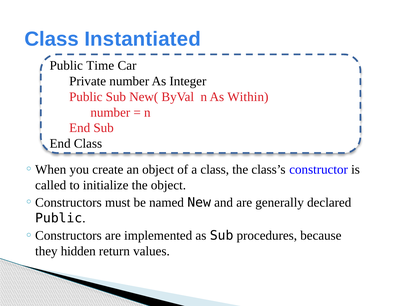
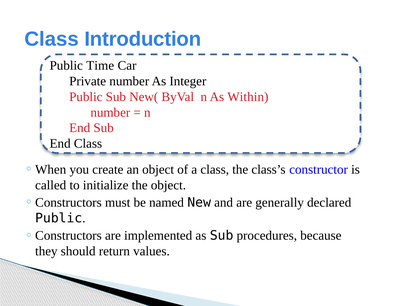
Instantiated: Instantiated -> Introduction
hidden: hidden -> should
